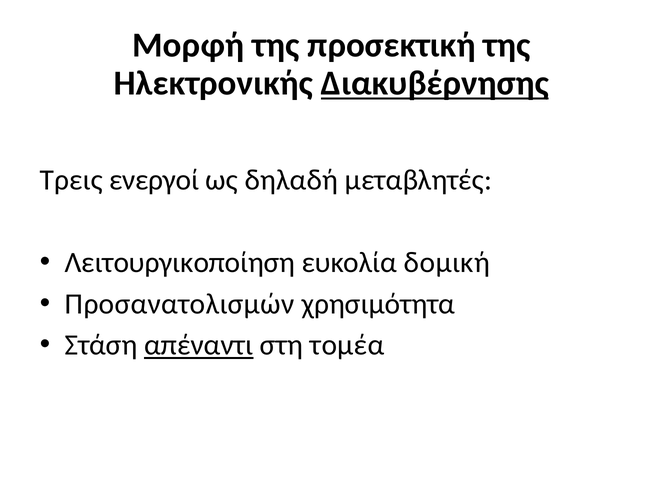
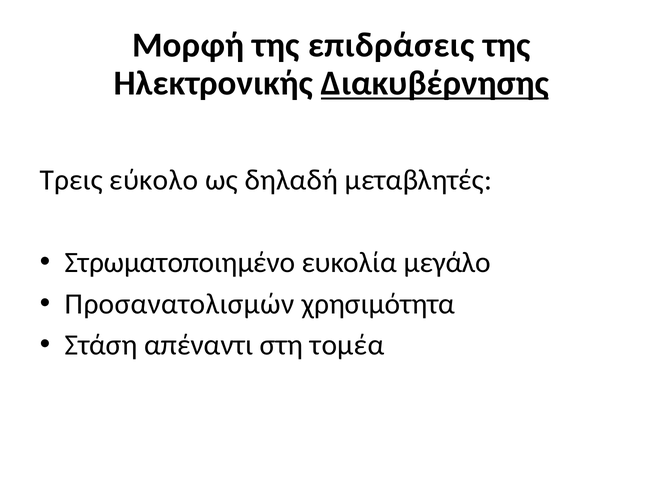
προσεκτική: προσεκτική -> επιδράσεις
ενεργοί: ενεργοί -> εύκολο
Λειτουργικοποίηση: Λειτουργικοποίηση -> Στρωματοποιημένο
δομική: δομική -> μεγάλο
απέναντι underline: present -> none
